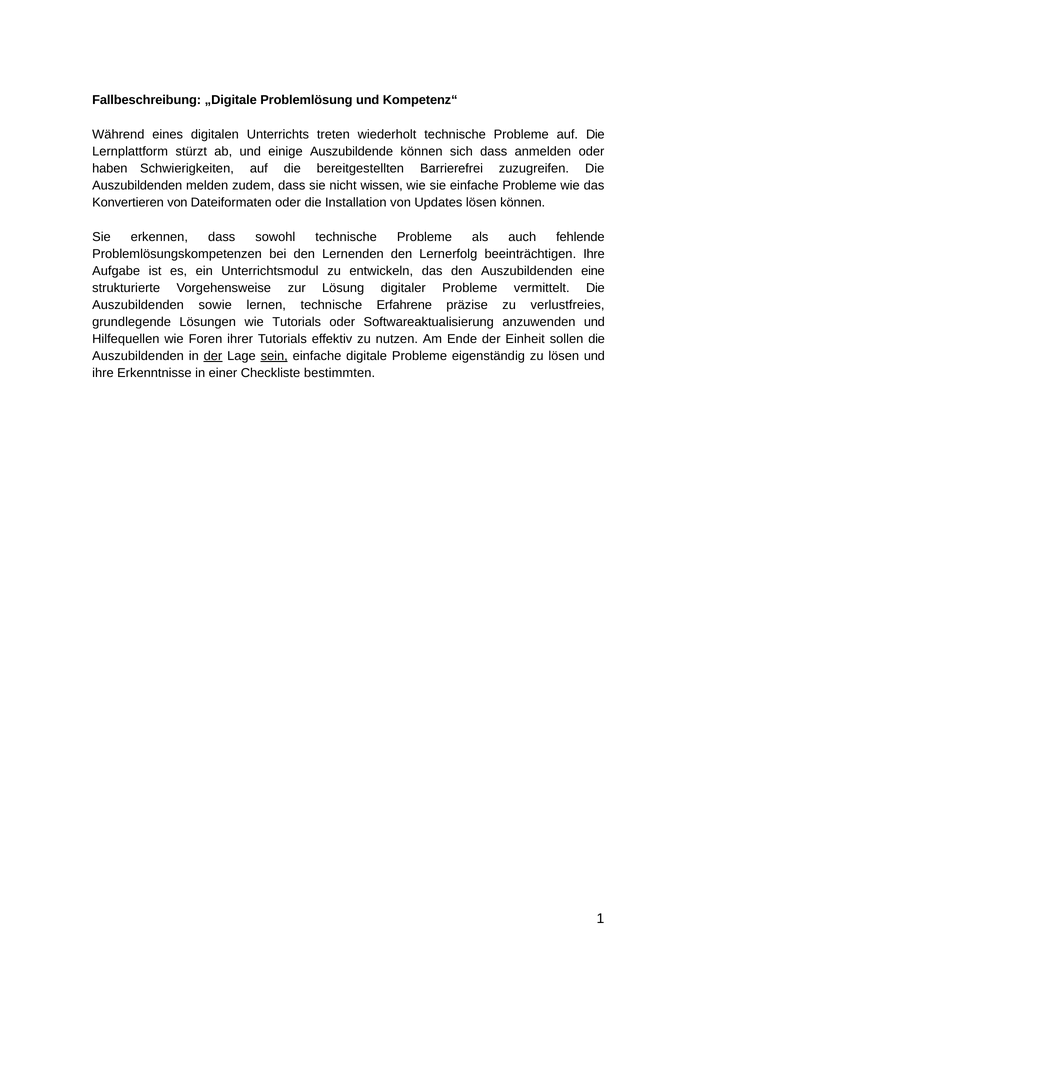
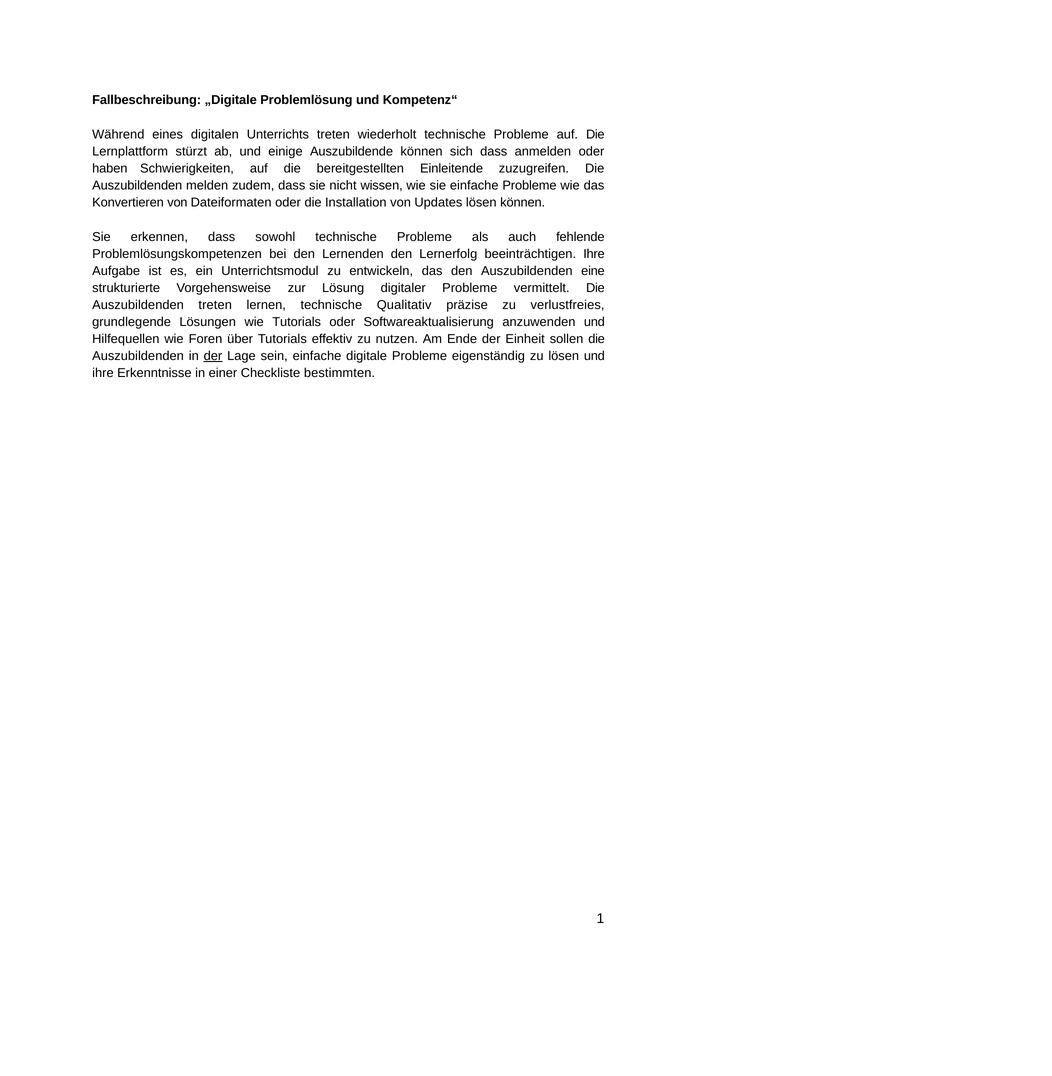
Barrierefrei: Barrierefrei -> Einleitende
Auszubildenden sowie: sowie -> treten
Erfahrene: Erfahrene -> Qualitativ
ihrer: ihrer -> über
sein underline: present -> none
